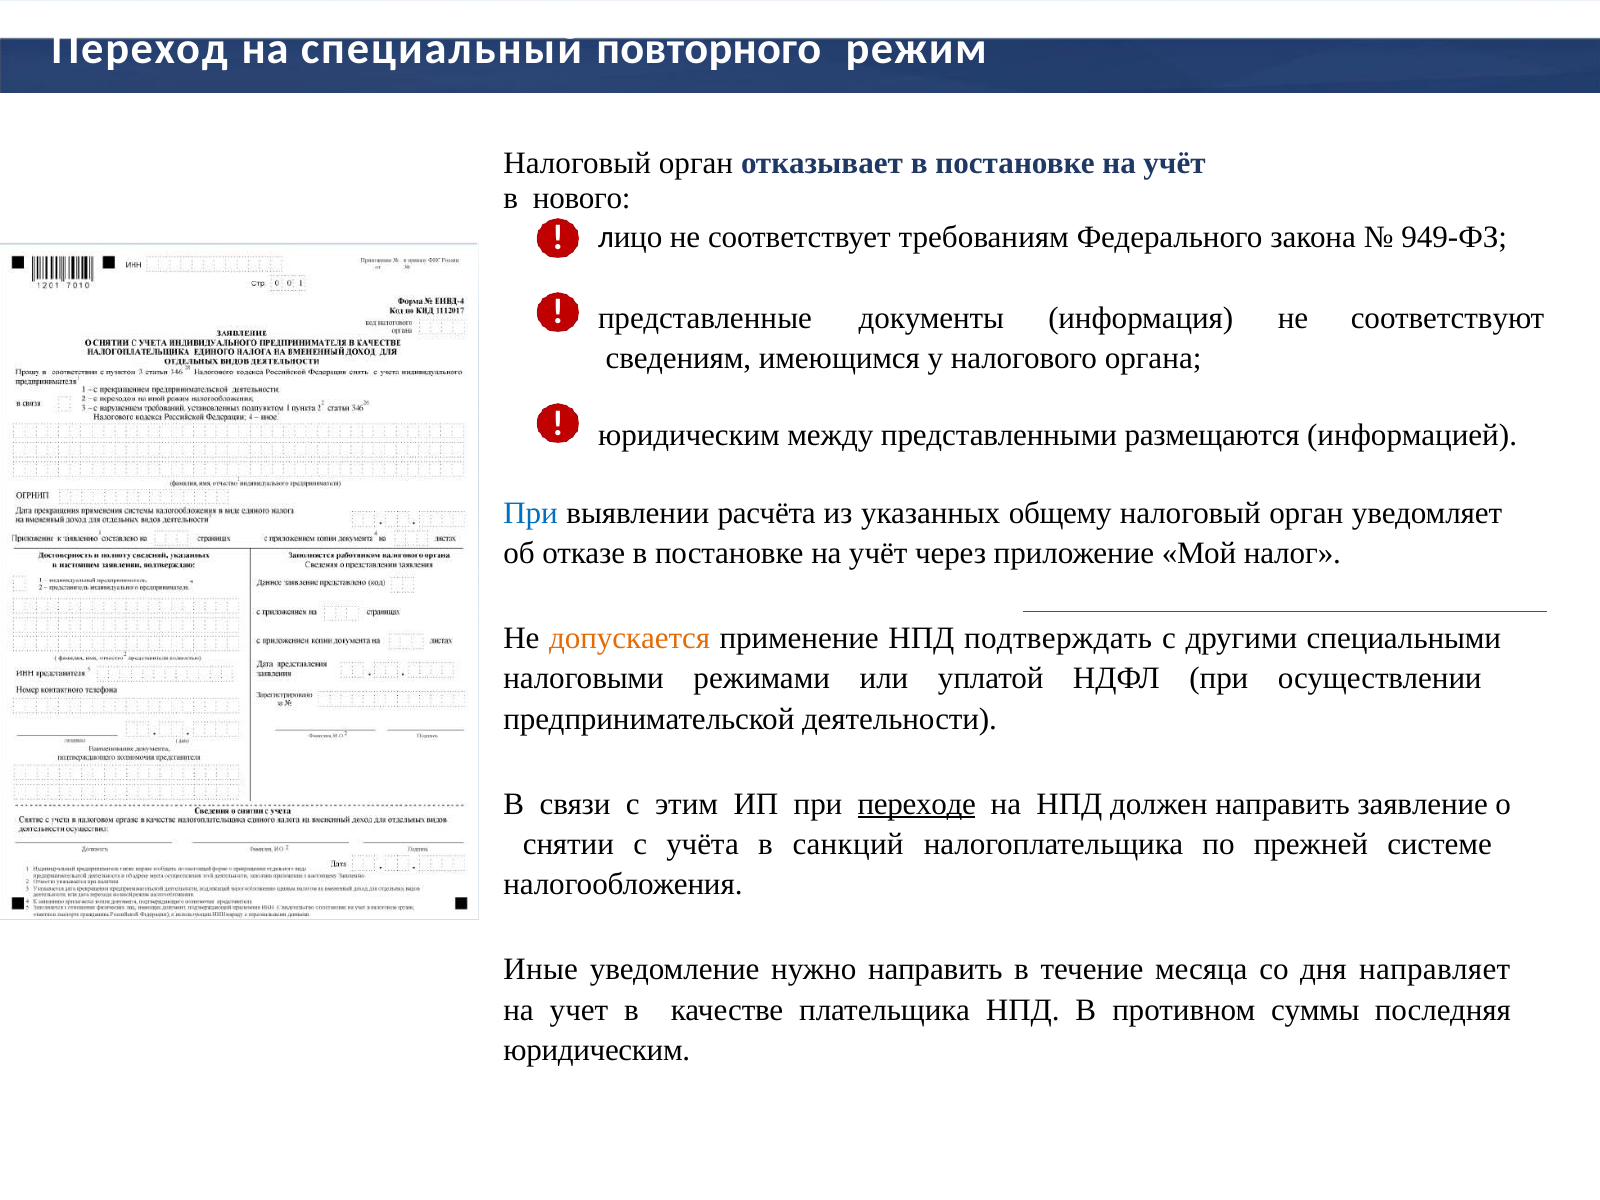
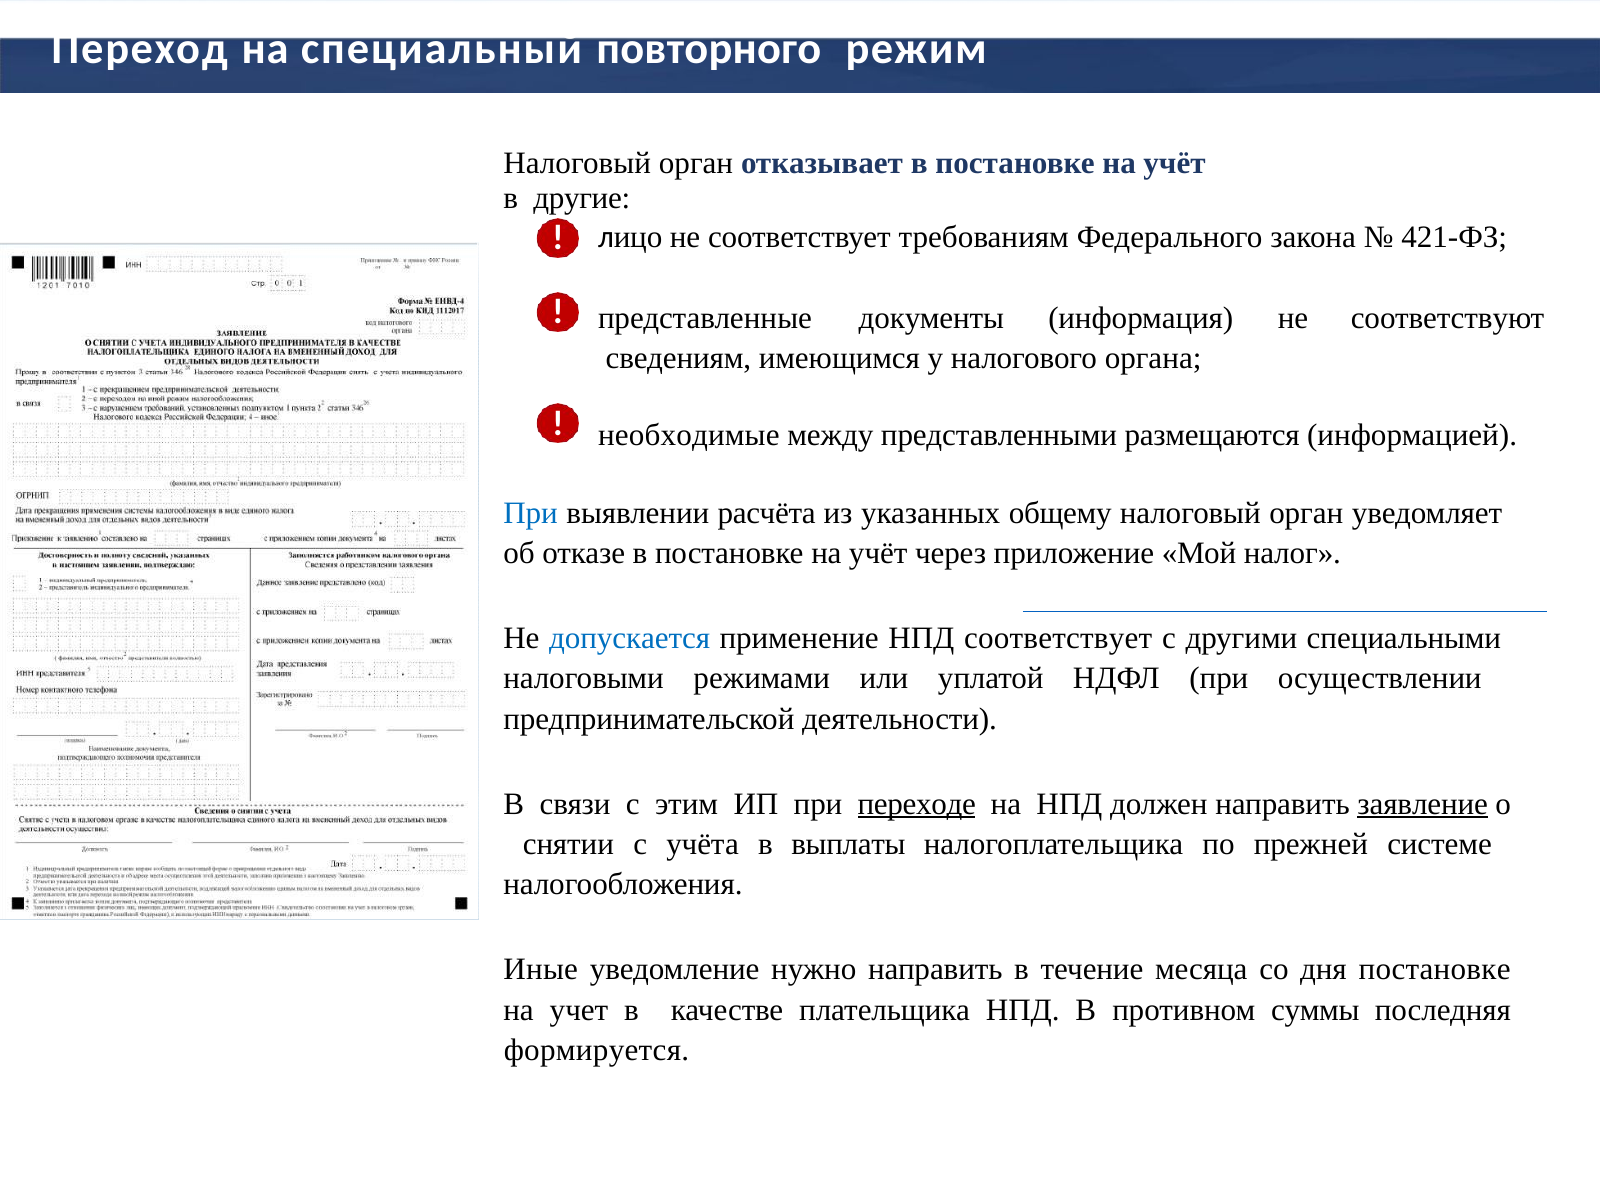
нового: нового -> другие
949-ФЗ: 949-ФЗ -> 421-ФЗ
юридическим at (689, 435): юридическим -> необходимые
допускается colour: orange -> blue
НПД подтверждать: подтверждать -> соответствует
заявление underline: none -> present
санкций: санкций -> выплаты
дня направляет: направляет -> постановке
юридическим at (597, 1050): юридическим -> формируется
